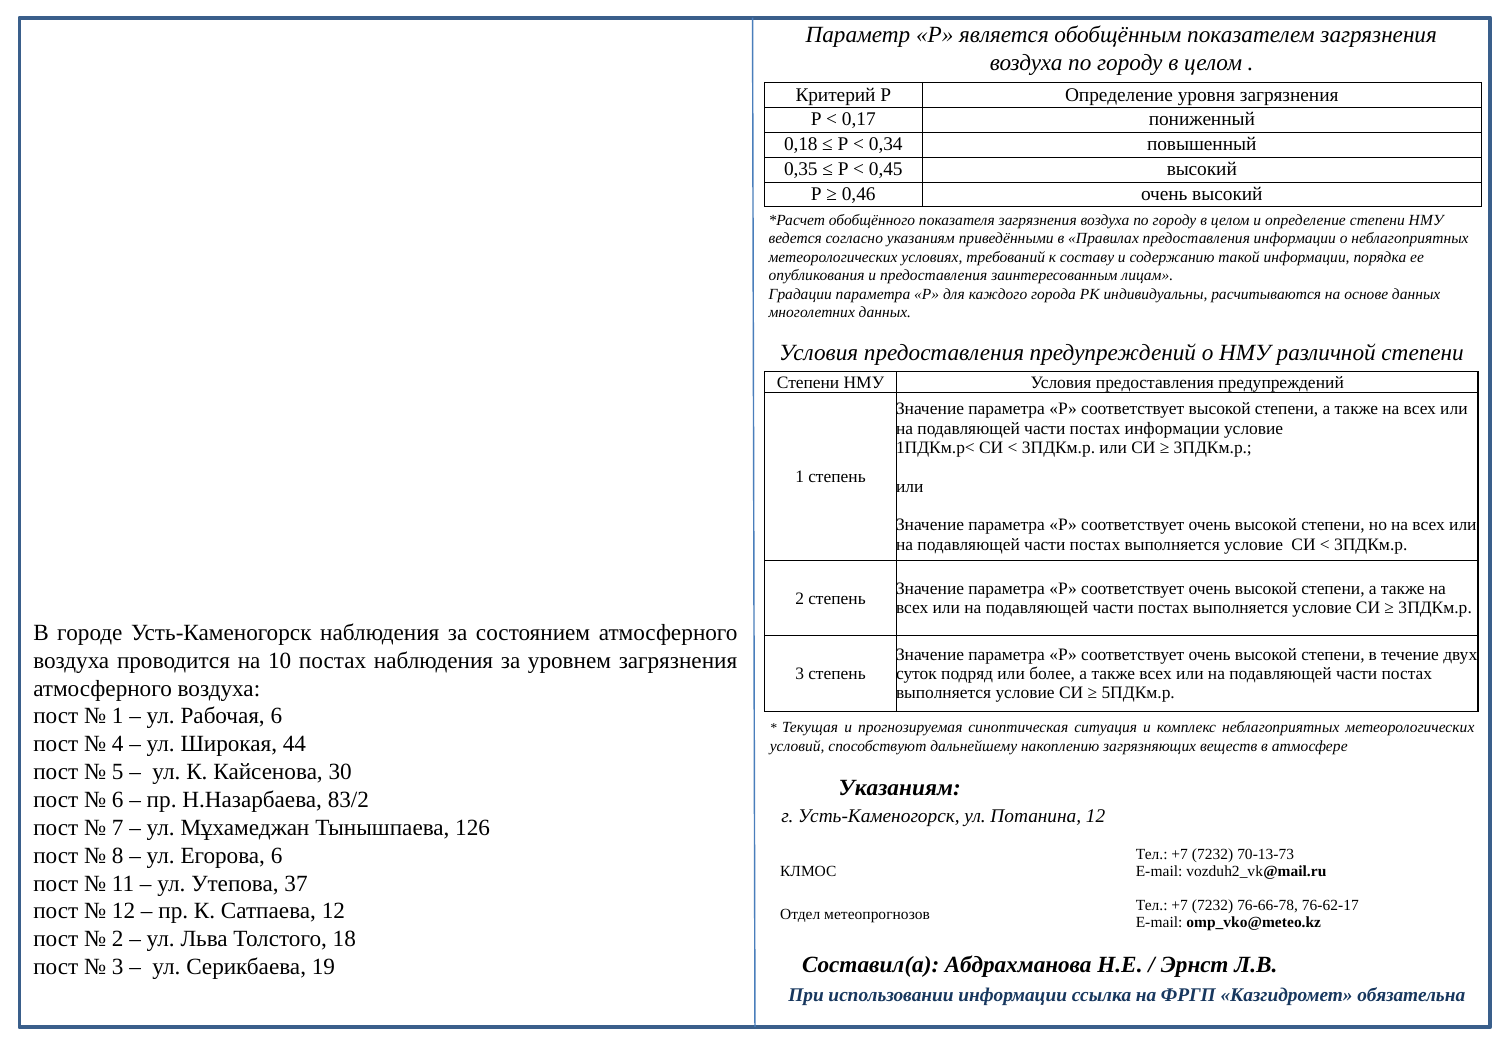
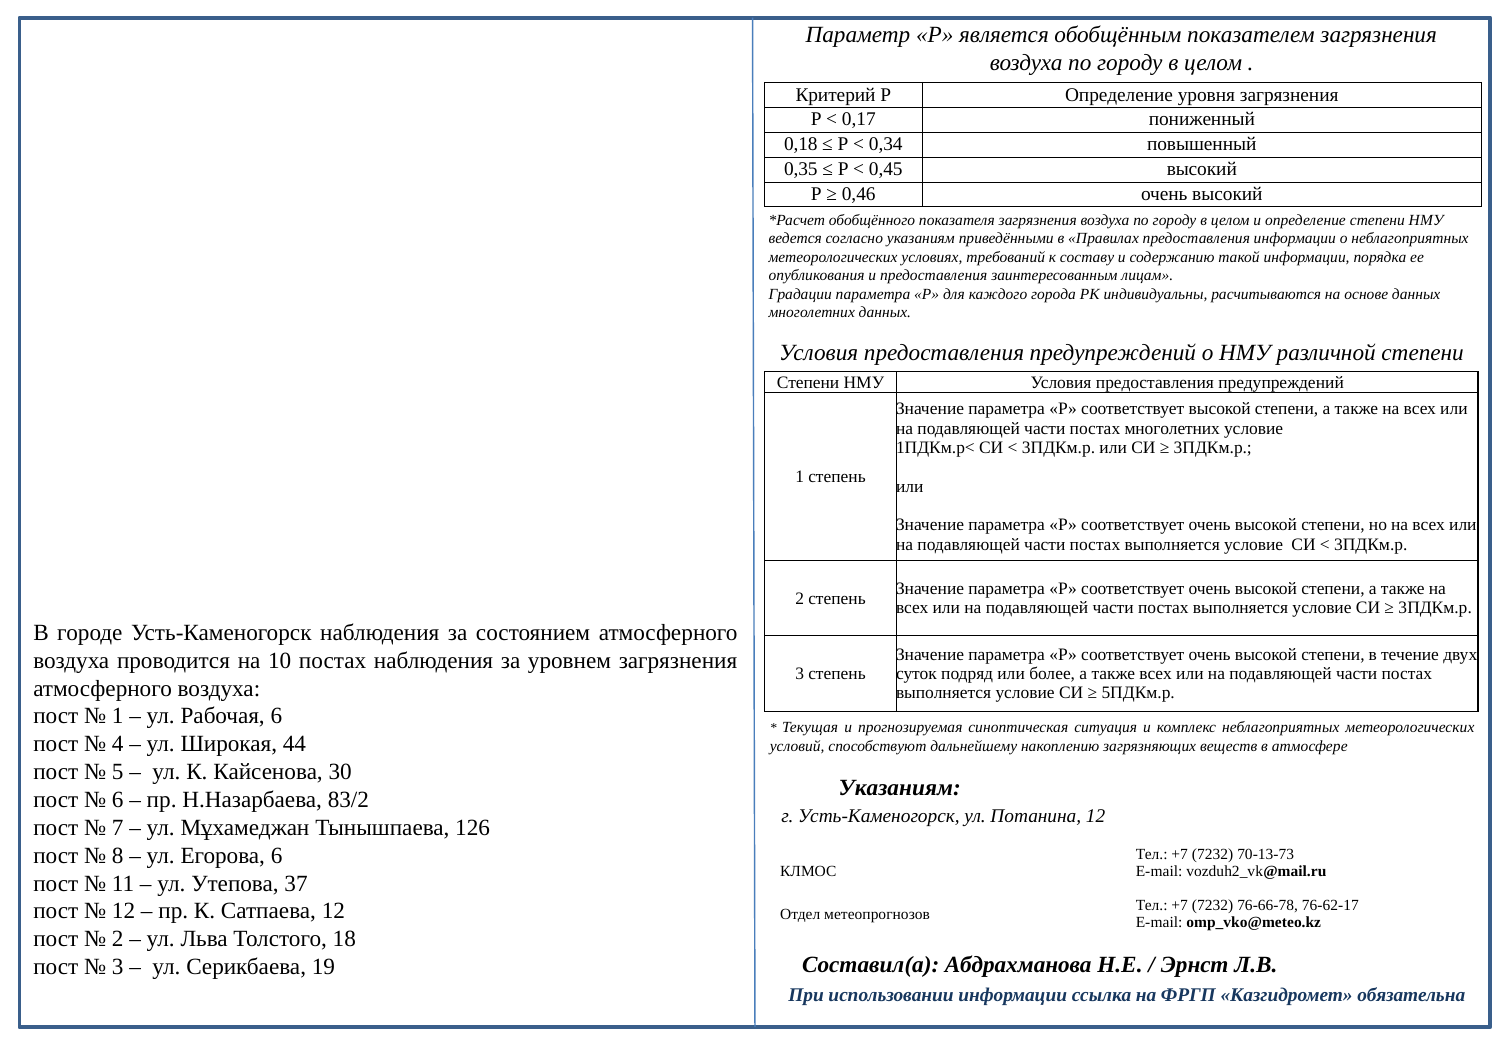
постах информации: информации -> многолетних
